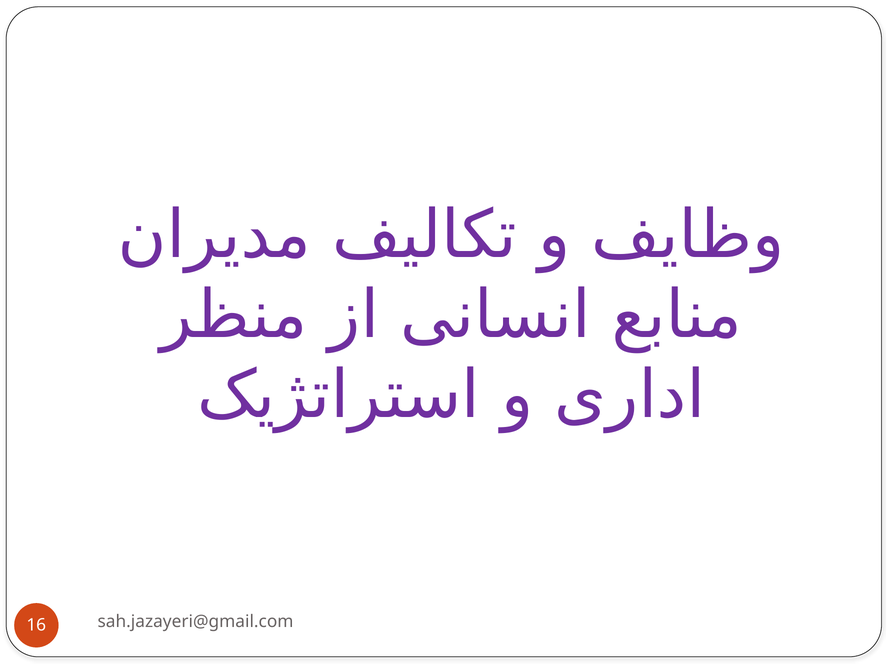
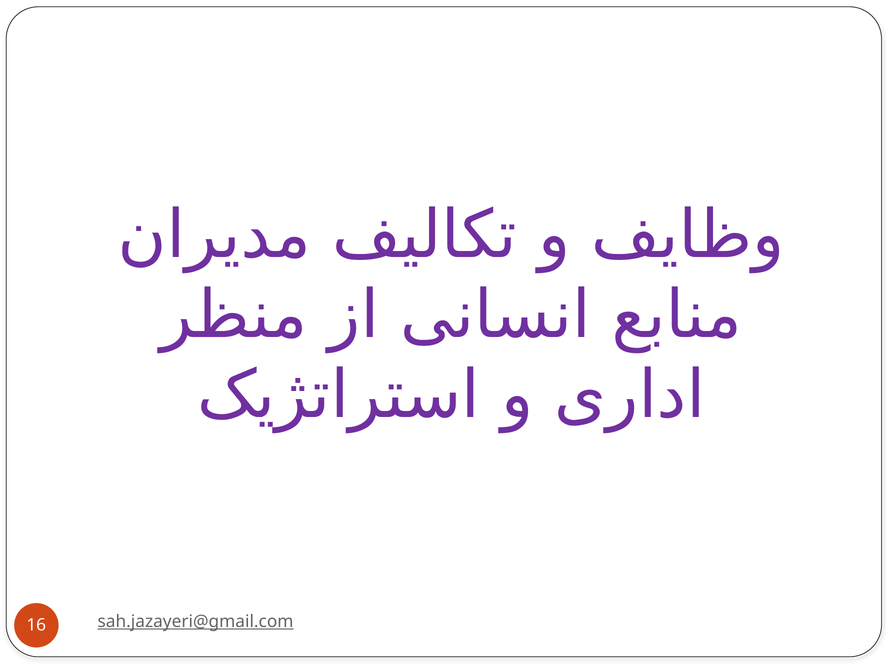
sah.jazayeri@gmail.com underline: none -> present
